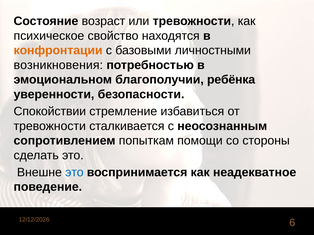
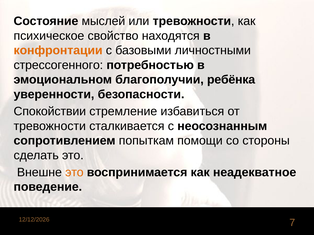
возраст: возраст -> мыслей
возникновения: возникновения -> стрессогенного
это at (74, 173) colour: blue -> orange
6: 6 -> 7
